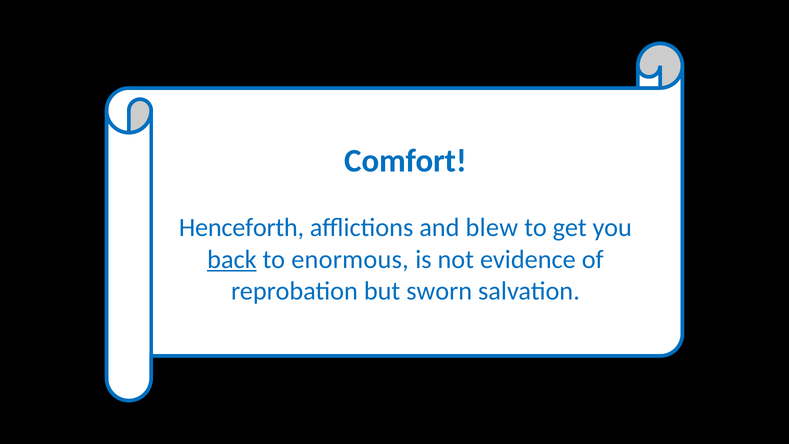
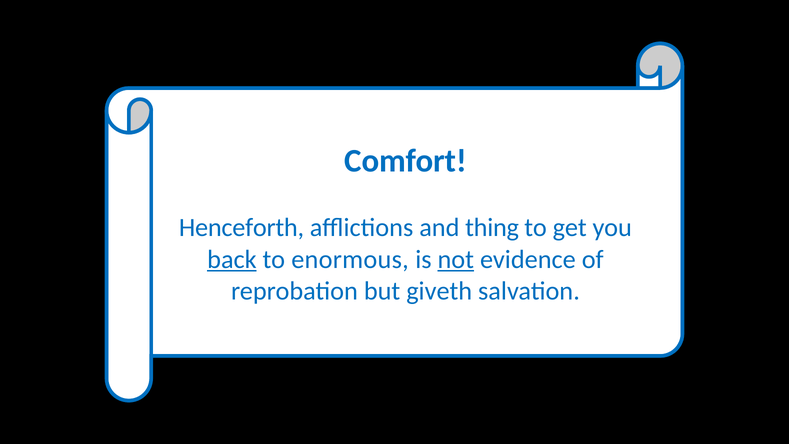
blew: blew -> thing
not underline: none -> present
sworn: sworn -> giveth
